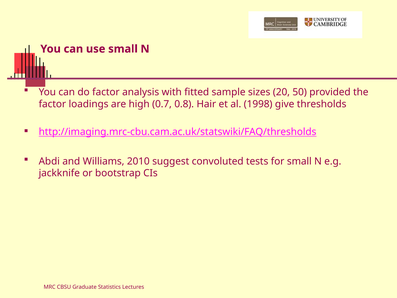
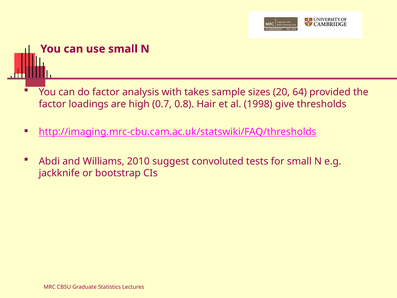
fitted: fitted -> takes
50: 50 -> 64
